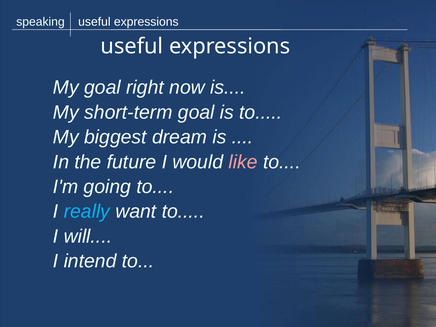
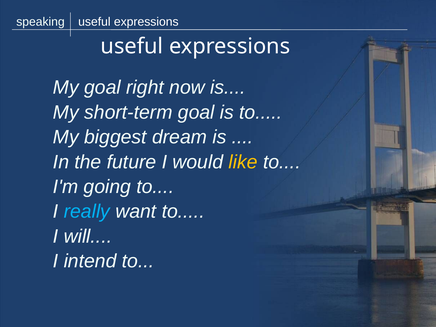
like colour: pink -> yellow
